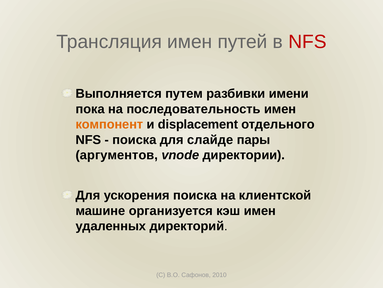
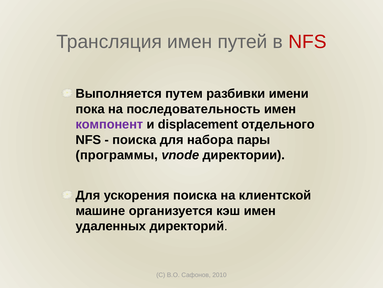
компонент colour: orange -> purple
слайде: слайде -> набора
аргументов: аргументов -> программы
